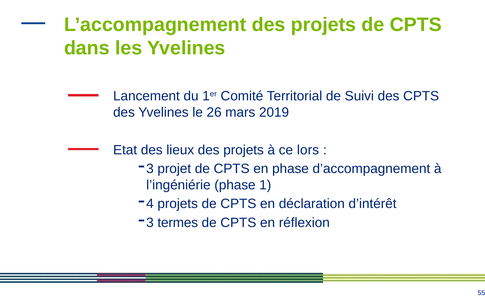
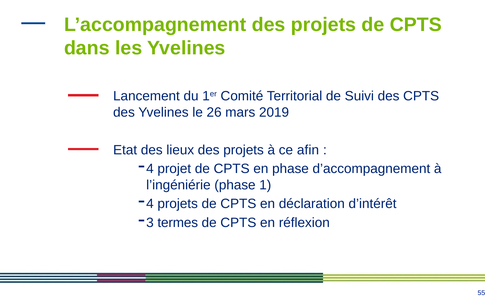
lors: lors -> afin
3 at (150, 169): 3 -> 4
